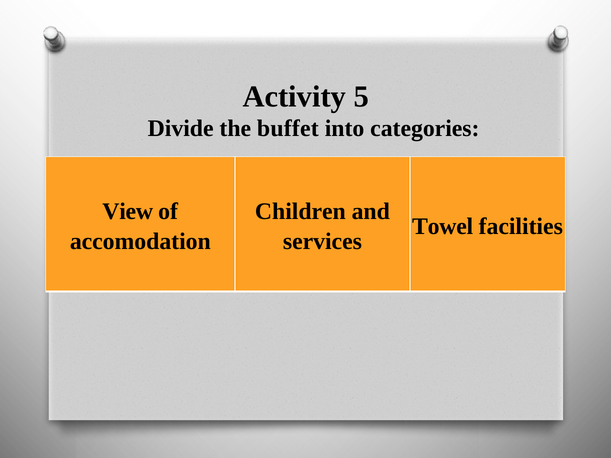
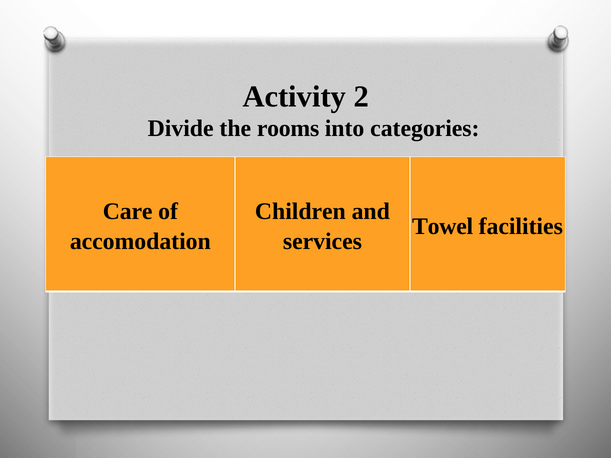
5: 5 -> 2
buffet: buffet -> rooms
View: View -> Care
